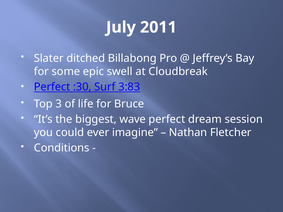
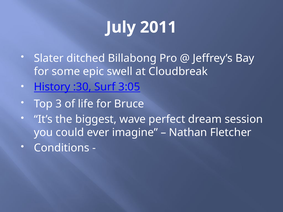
Perfect at (52, 87): Perfect -> History
3:83: 3:83 -> 3:05
